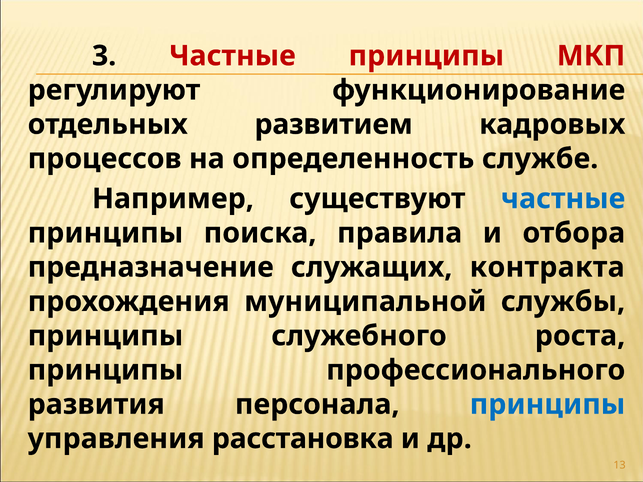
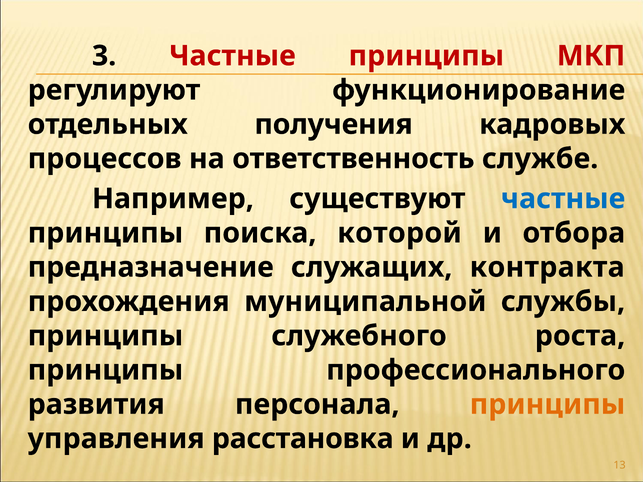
развитием: развитием -> получения
определенность: определенность -> ответственность
правила: правила -> которой
принципы at (547, 405) colour: blue -> orange
